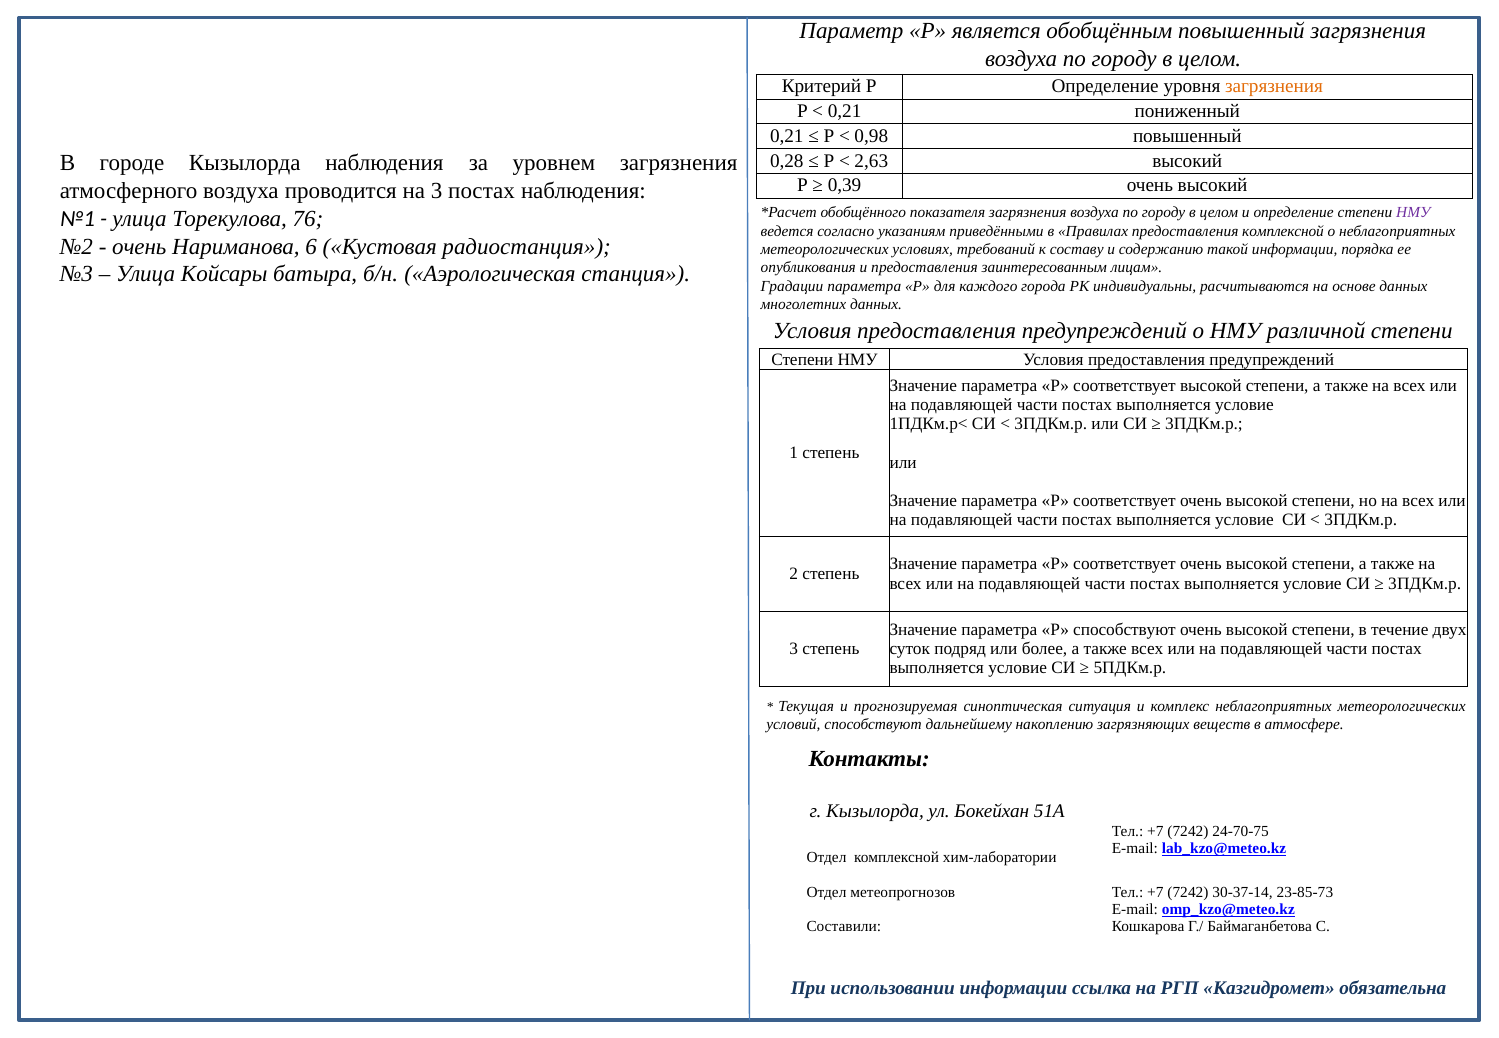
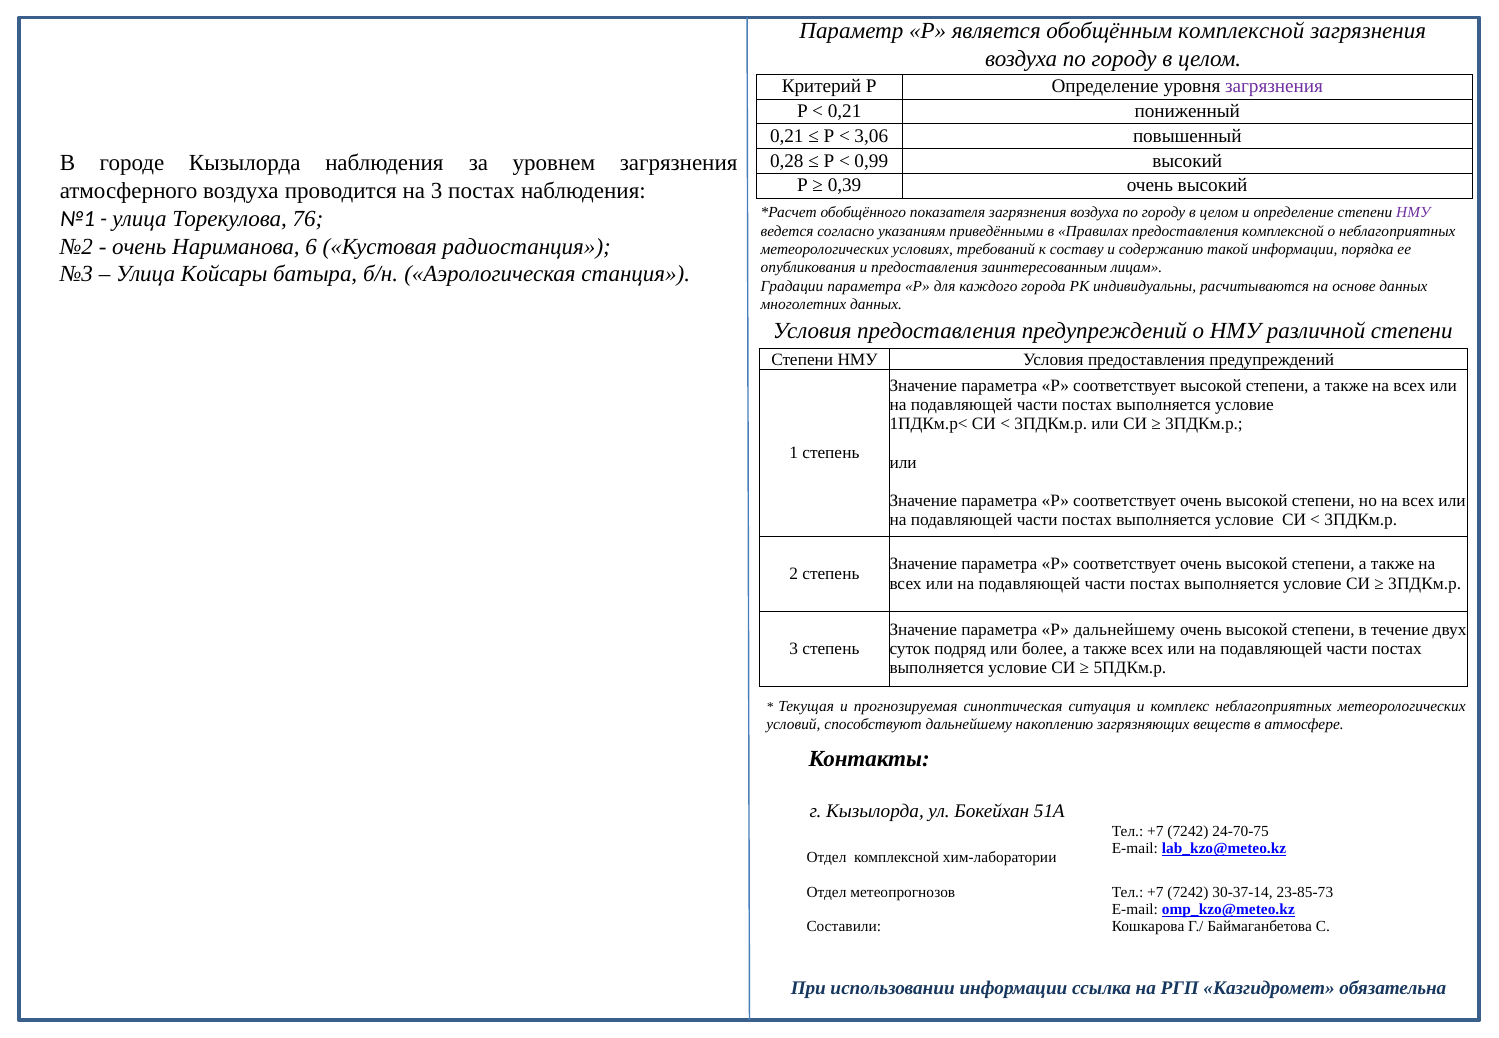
обобщённым повышенный: повышенный -> комплексной
загрязнения at (1274, 87) colour: orange -> purple
0,98: 0,98 -> 3,06
2,63: 2,63 -> 0,99
Р способствуют: способствуют -> дальнейшему
